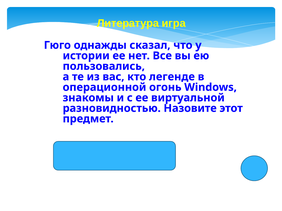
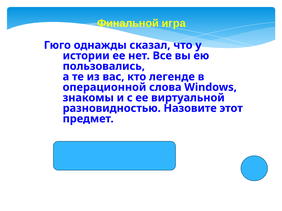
Литература: Литература -> Финальной
огонь: огонь -> слова
